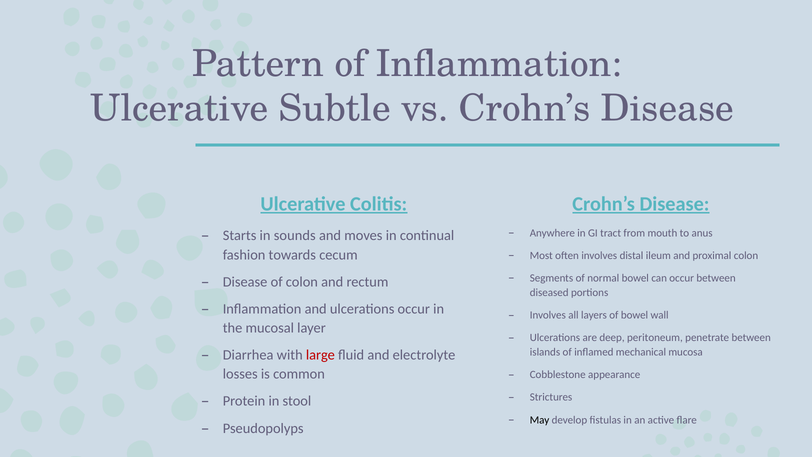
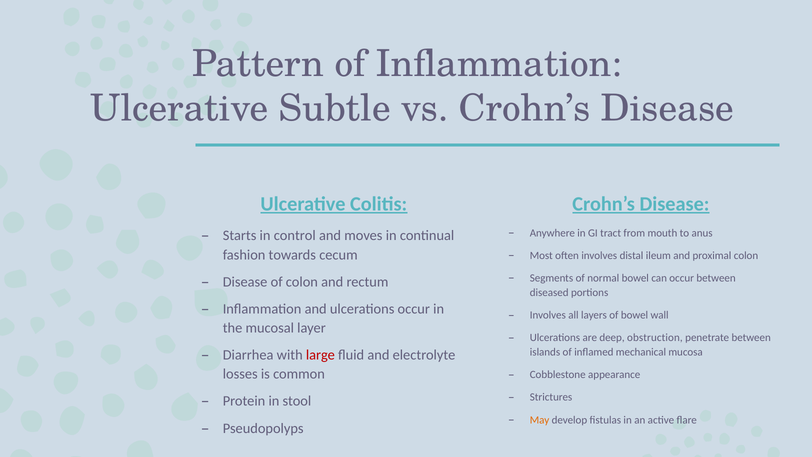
sounds: sounds -> control
peritoneum: peritoneum -> obstruction
May colour: black -> orange
